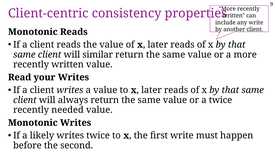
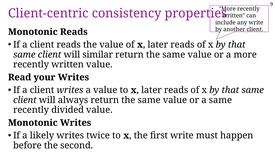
a twice: twice -> same
needed: needed -> divided
